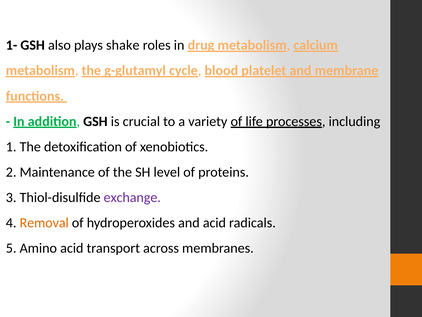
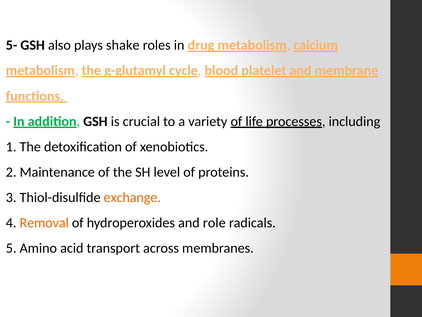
1-: 1- -> 5-
exchange colour: purple -> orange
and acid: acid -> role
